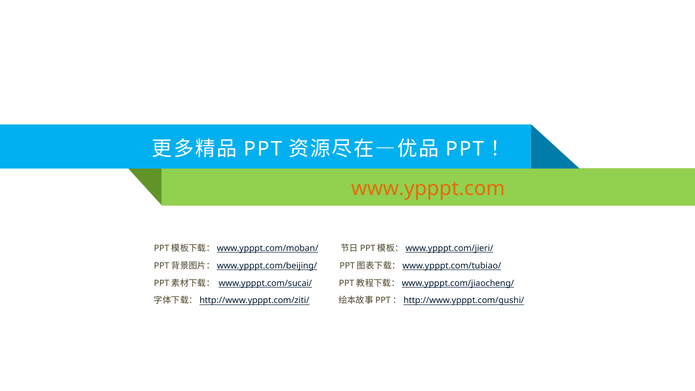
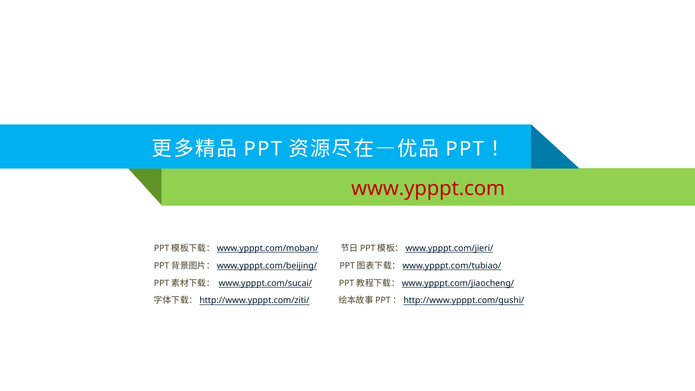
www.ypppt.com colour: orange -> red
